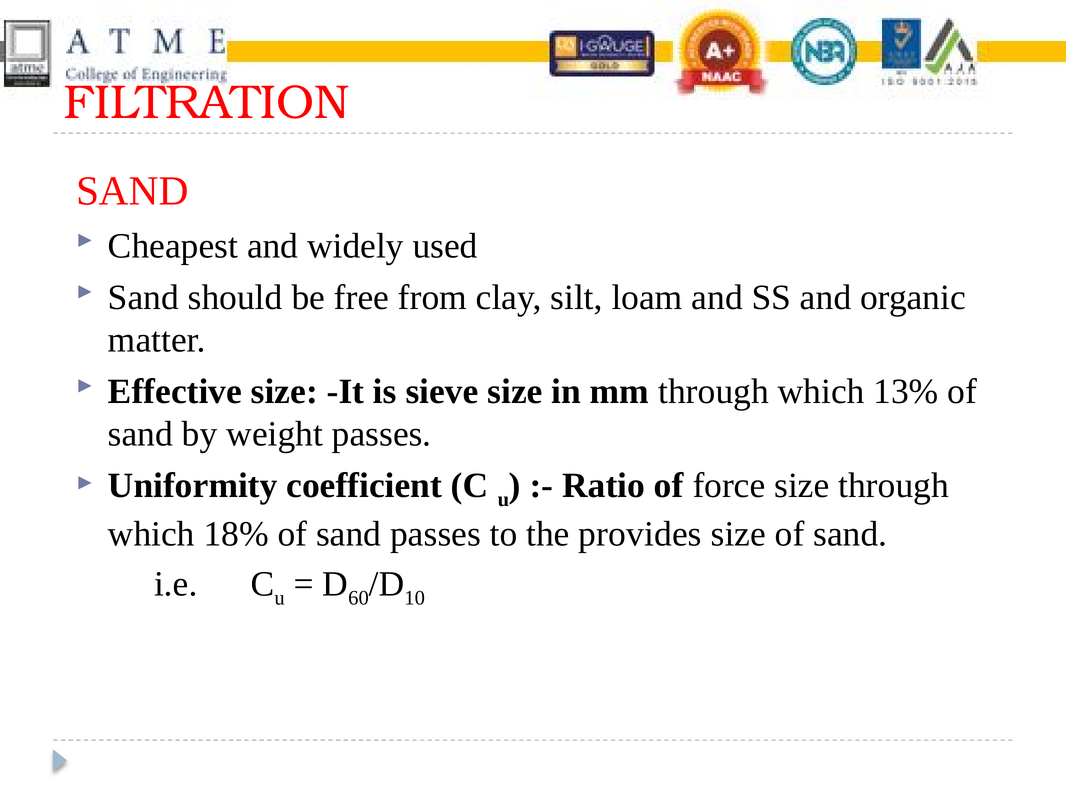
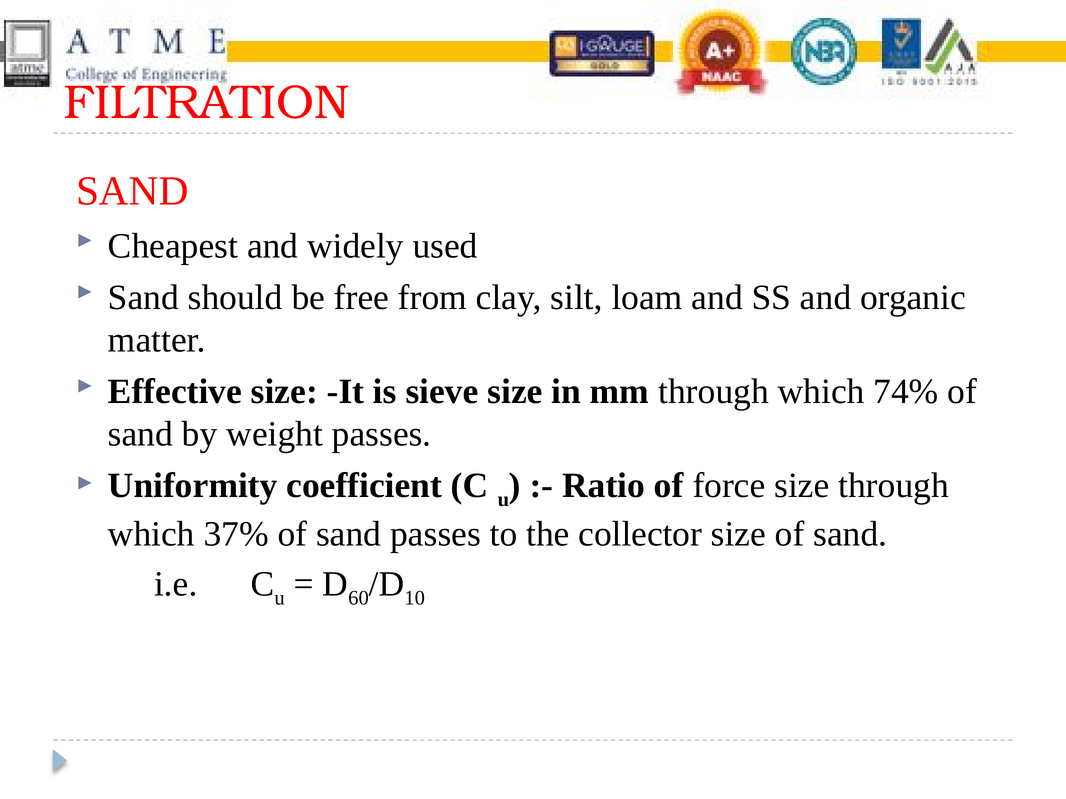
13%: 13% -> 74%
18%: 18% -> 37%
provides: provides -> collector
